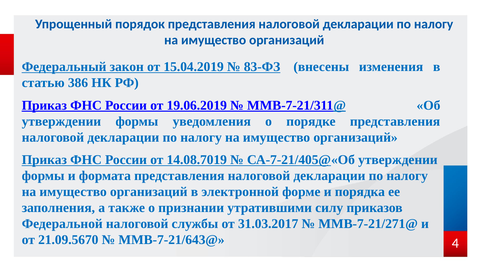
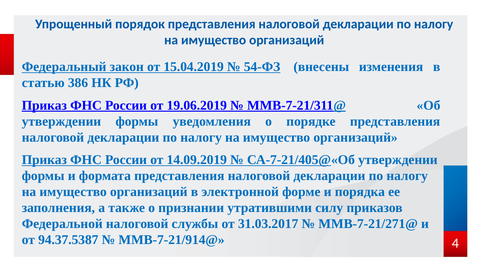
83-ФЗ: 83-ФЗ -> 54-ФЗ
14.08.7019: 14.08.7019 -> 14.09.2019
21.09.5670: 21.09.5670 -> 94.37.5387
ММВ-7-21/643@: ММВ-7-21/643@ -> ММВ-7-21/914@
